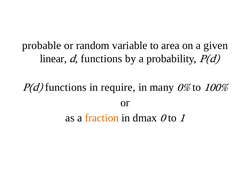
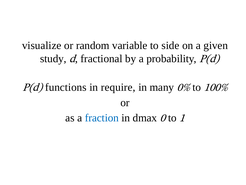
probable: probable -> visualize
area: area -> side
linear: linear -> study
functions at (101, 59): functions -> fractional
fraction colour: orange -> blue
